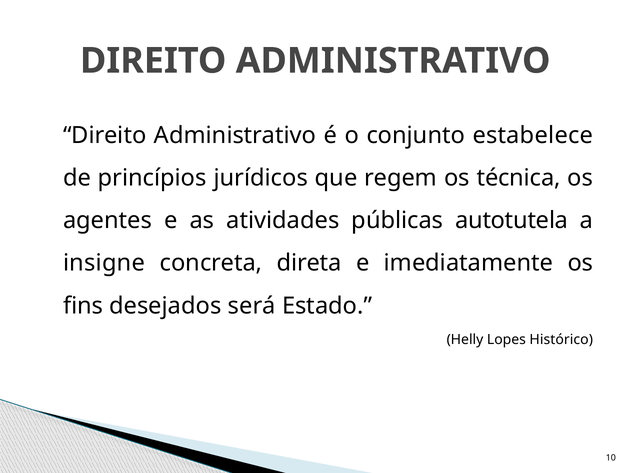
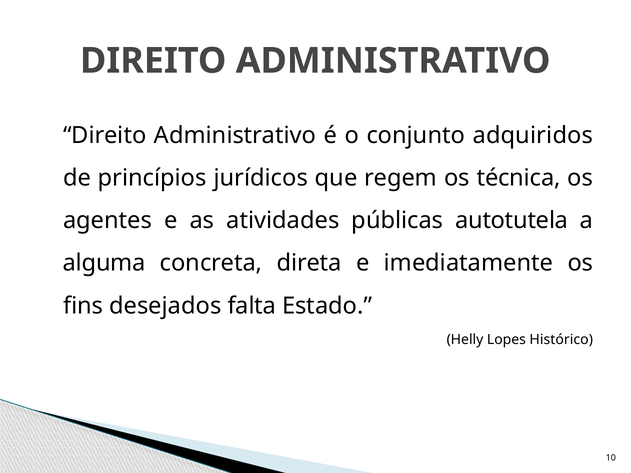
estabelece: estabelece -> adquiridos
insigne: insigne -> alguma
será: será -> falta
